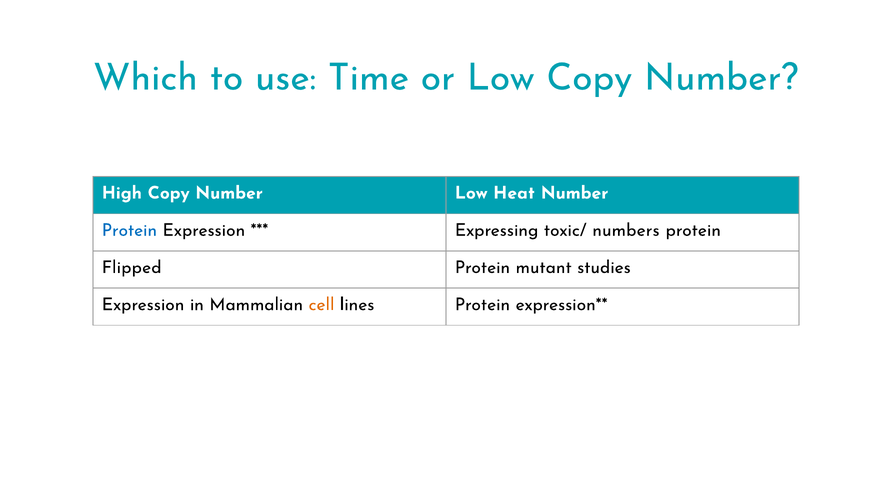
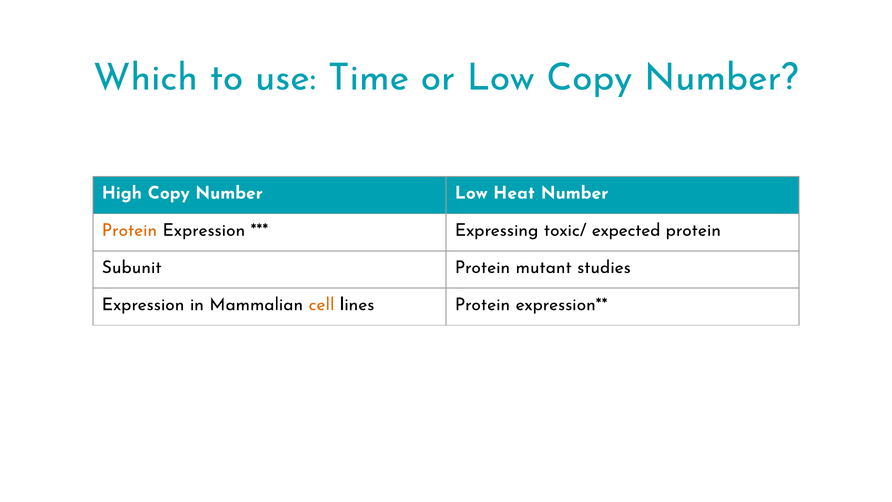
Protein at (129, 230) colour: blue -> orange
numbers: numbers -> expected
Flipped: Flipped -> Subunit
